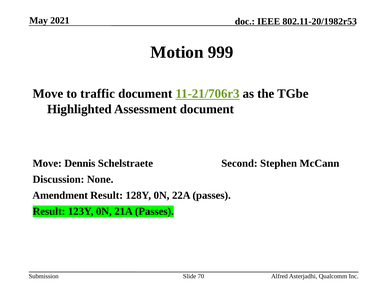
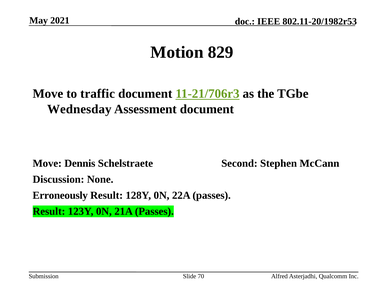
999: 999 -> 829
Highlighted: Highlighted -> Wednesday
Amendment: Amendment -> Erroneously
